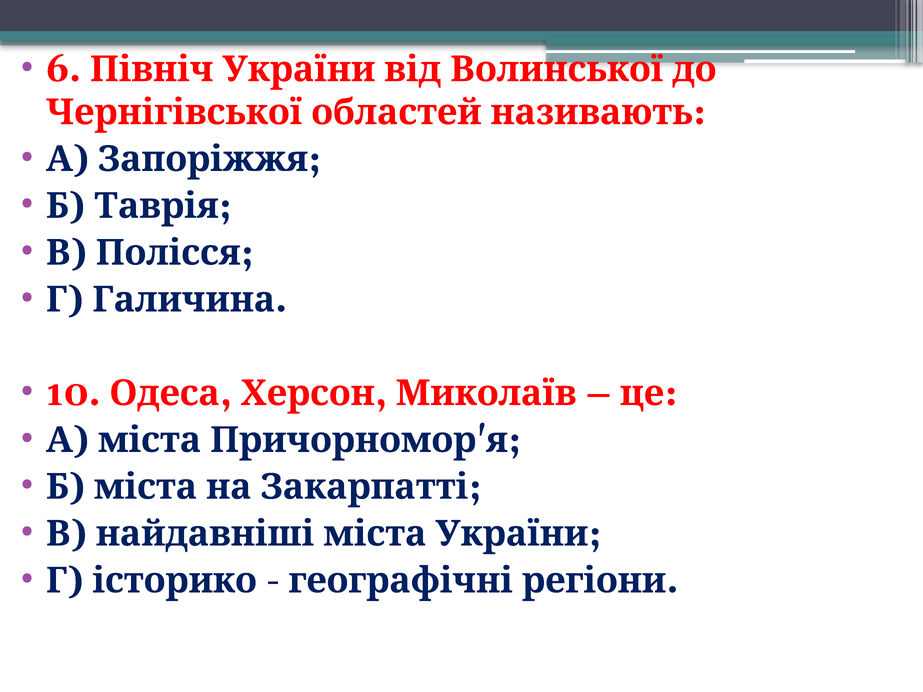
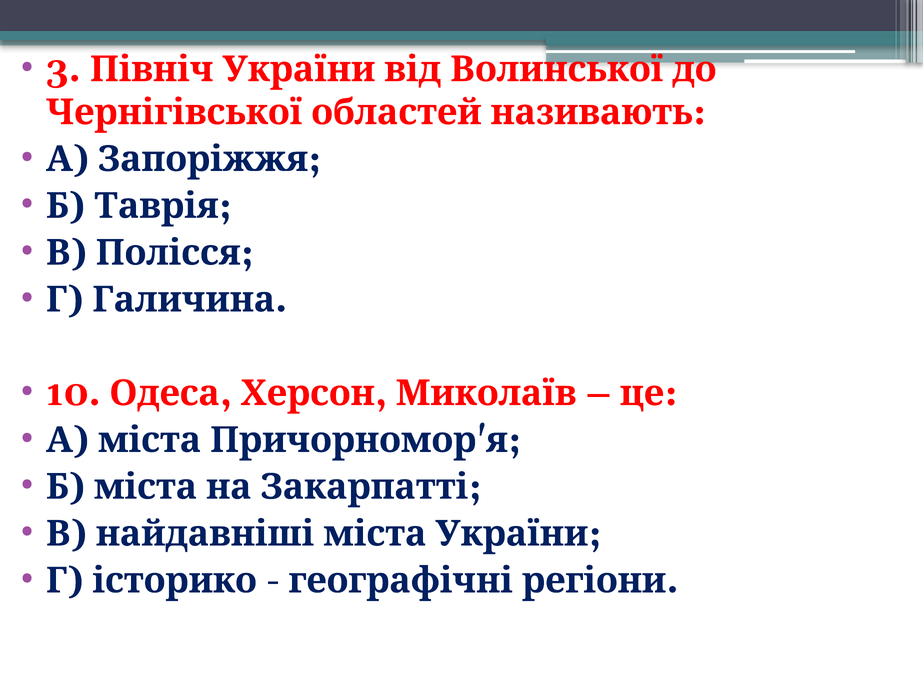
6: 6 -> 3
